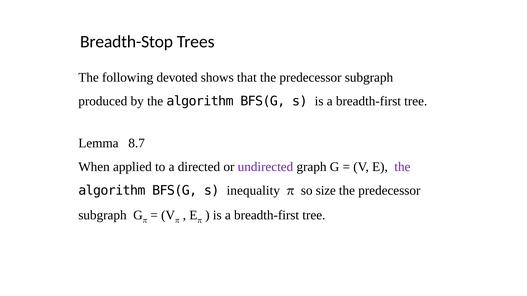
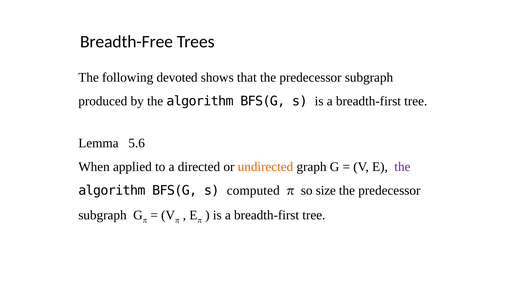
Breadth-Stop: Breadth-Stop -> Breadth-Free
8.7: 8.7 -> 5.6
undirected colour: purple -> orange
inequality: inequality -> computed
